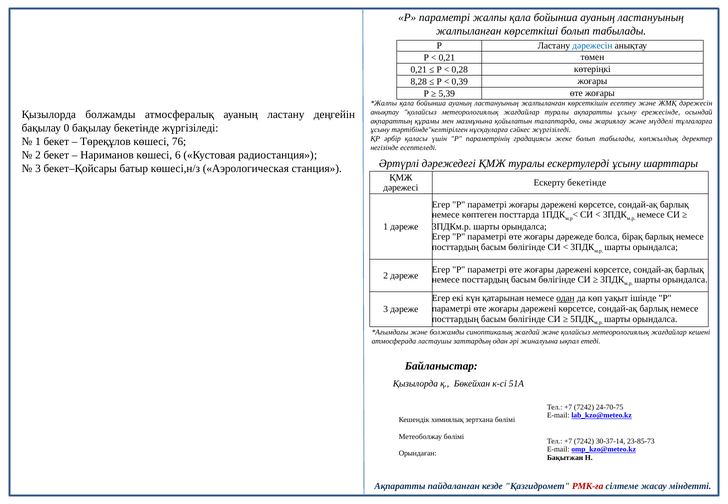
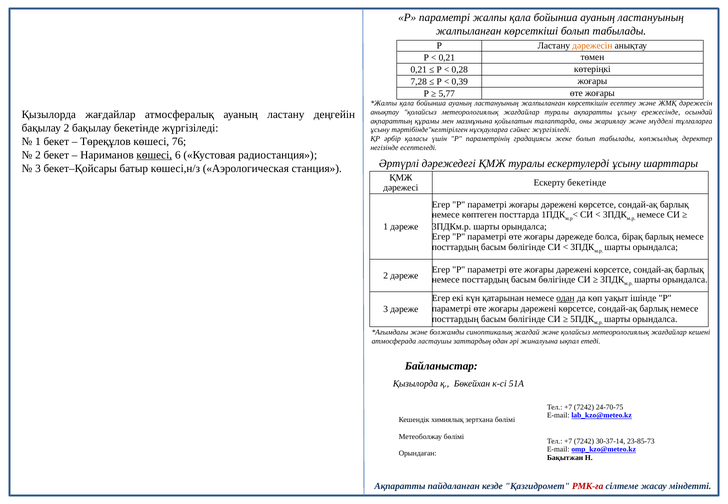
дәрежесін at (592, 46) colour: blue -> orange
8,28: 8,28 -> 7,28
5,39: 5,39 -> 5,77
Қызылорда болжамды: болжамды -> жағдайлар
бақылау 0: 0 -> 2
көшесі at (154, 155) underline: none -> present
